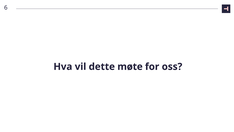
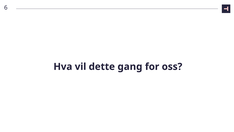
møte: møte -> gang
